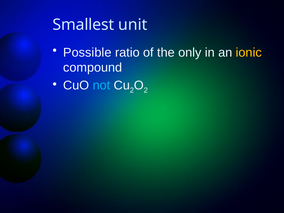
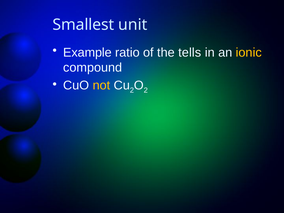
Possible: Possible -> Example
only: only -> tells
not colour: light blue -> yellow
